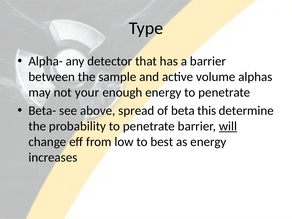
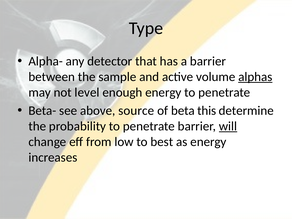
alphas underline: none -> present
your: your -> level
spread: spread -> source
